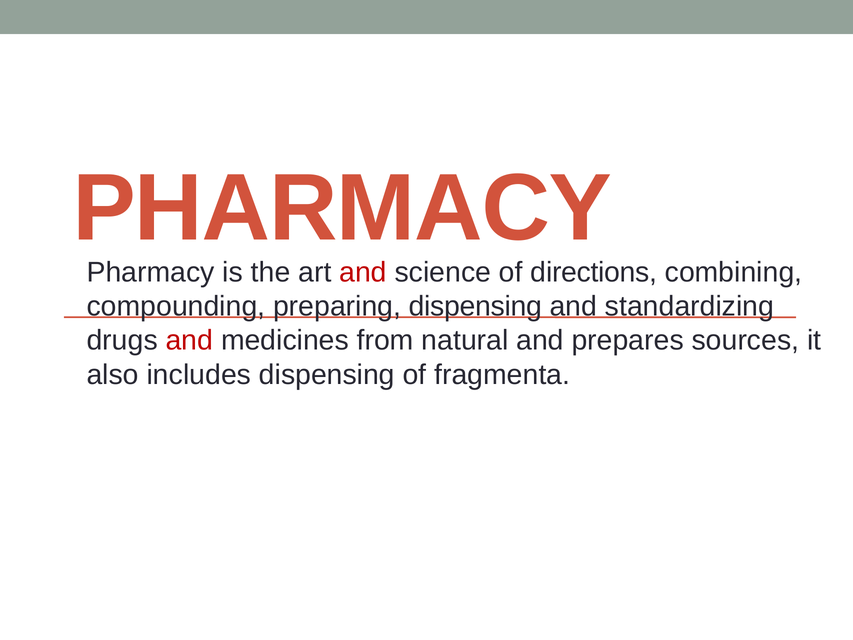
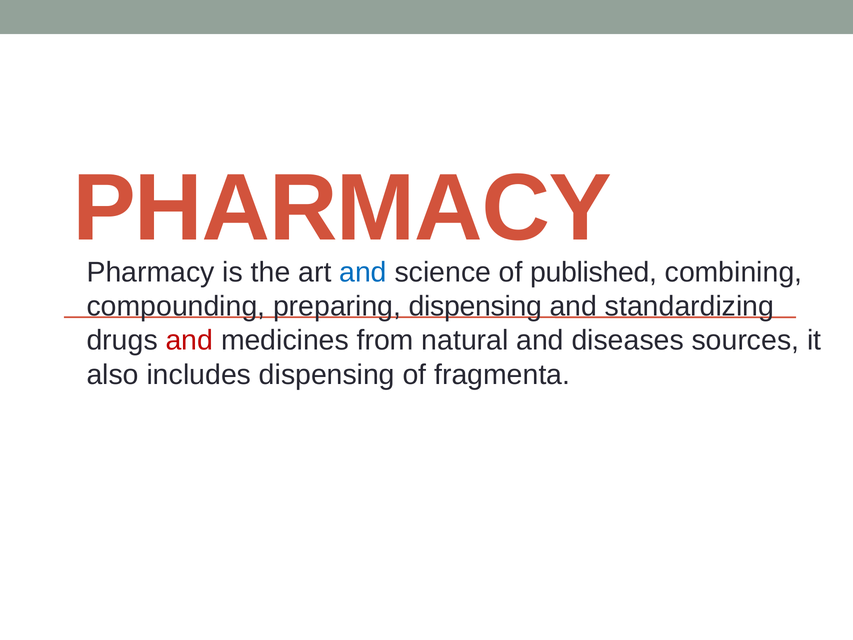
and at (363, 272) colour: red -> blue
directions: directions -> published
prepares: prepares -> diseases
